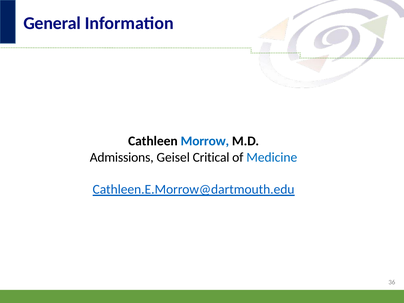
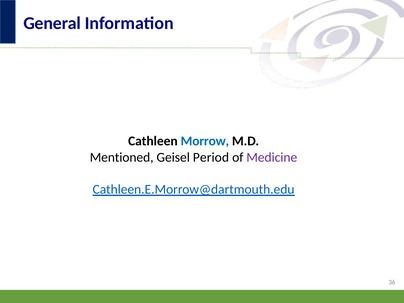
Admissions: Admissions -> Mentioned
Critical: Critical -> Period
Medicine colour: blue -> purple
